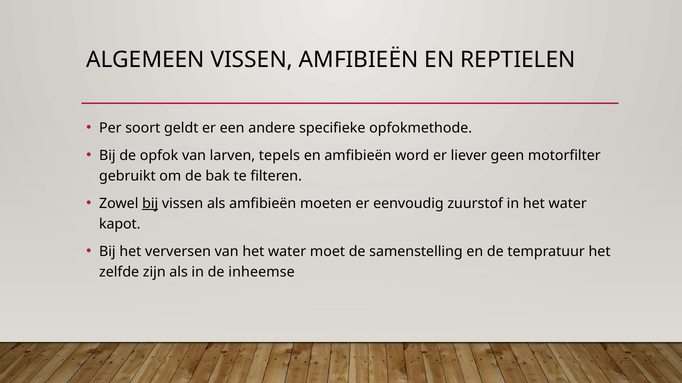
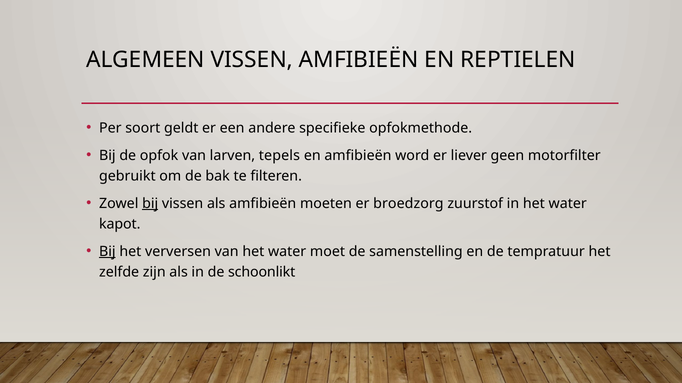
eenvoudig: eenvoudig -> broedzorg
Bij at (107, 252) underline: none -> present
inheemse: inheemse -> schoonlikt
